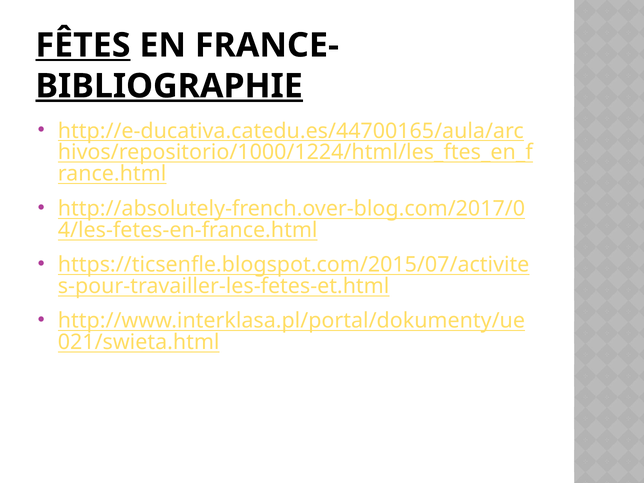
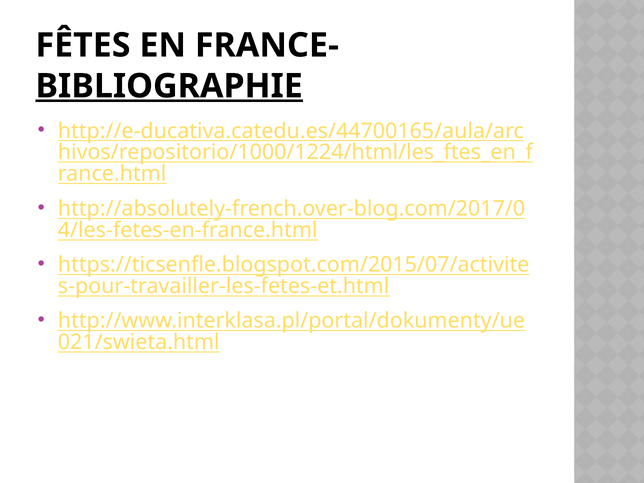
FÊTES underline: present -> none
